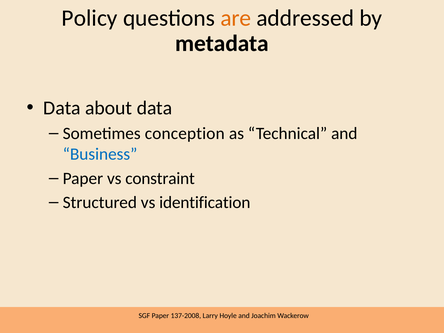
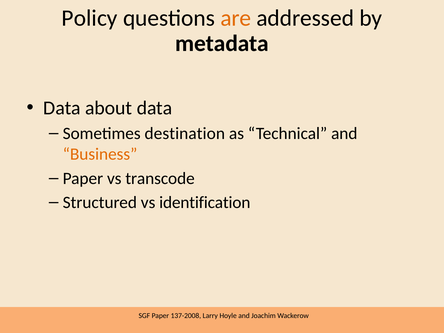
conception: conception -> destination
Business colour: blue -> orange
constraint: constraint -> transcode
